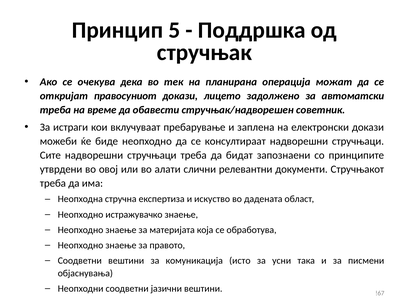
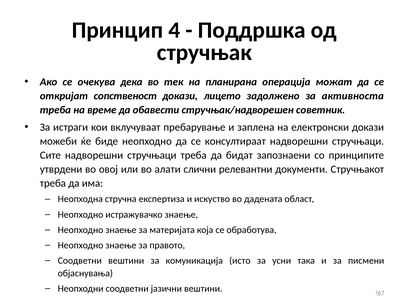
5: 5 -> 4
правосуниот: правосуниот -> сопственост
автоматски: автоматски -> активноста
